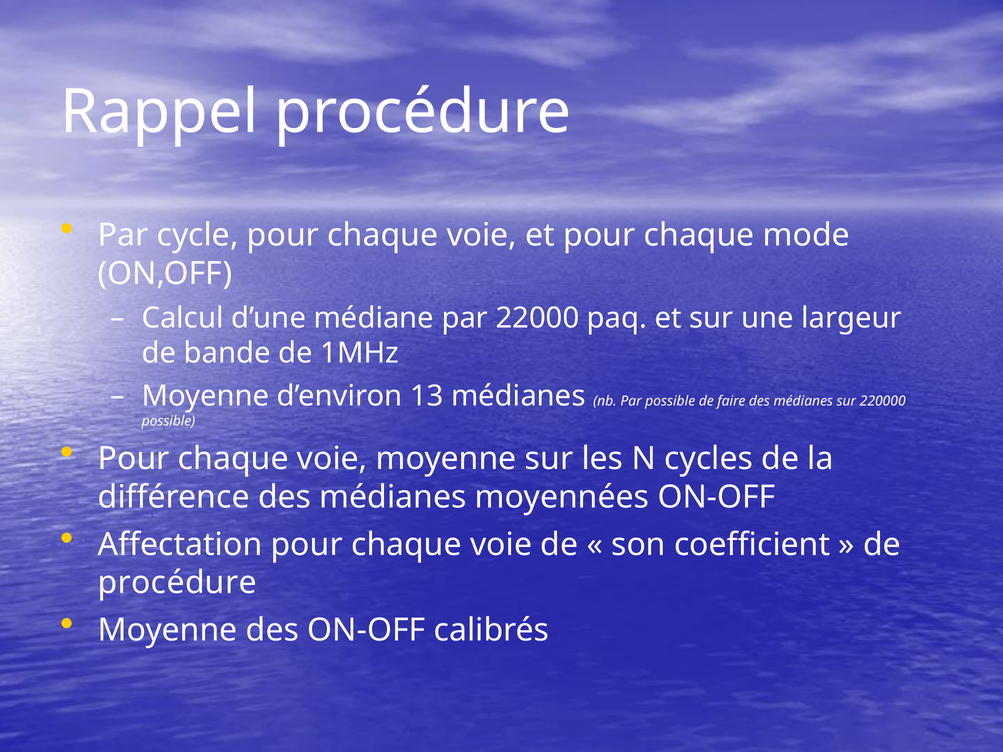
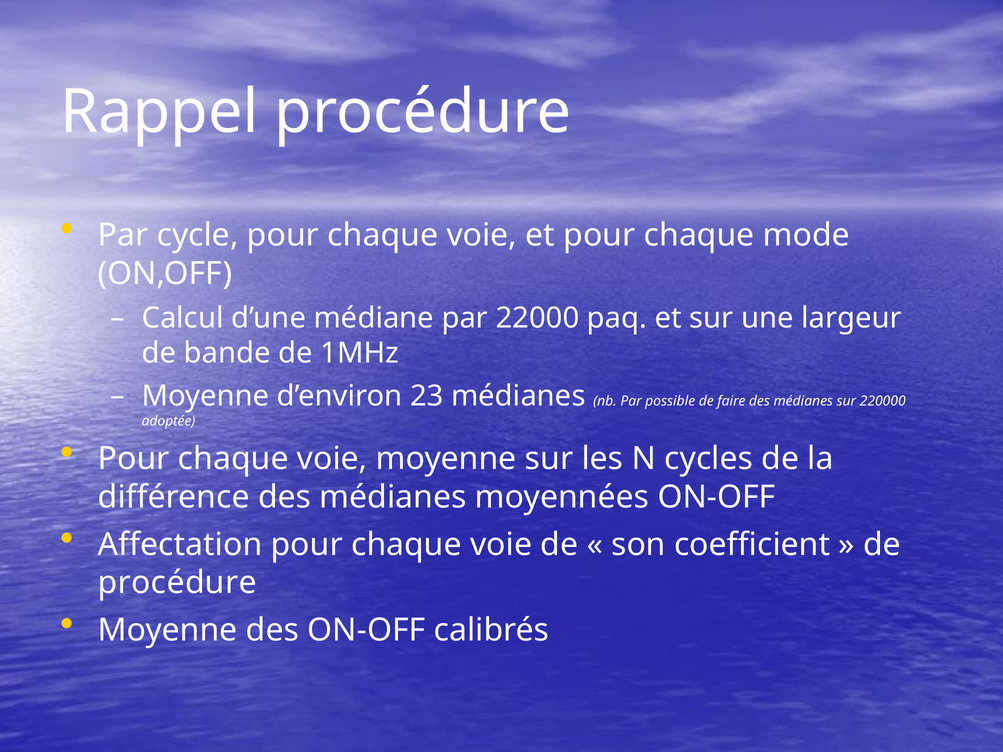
13: 13 -> 23
possible at (168, 421): possible -> adoptée
